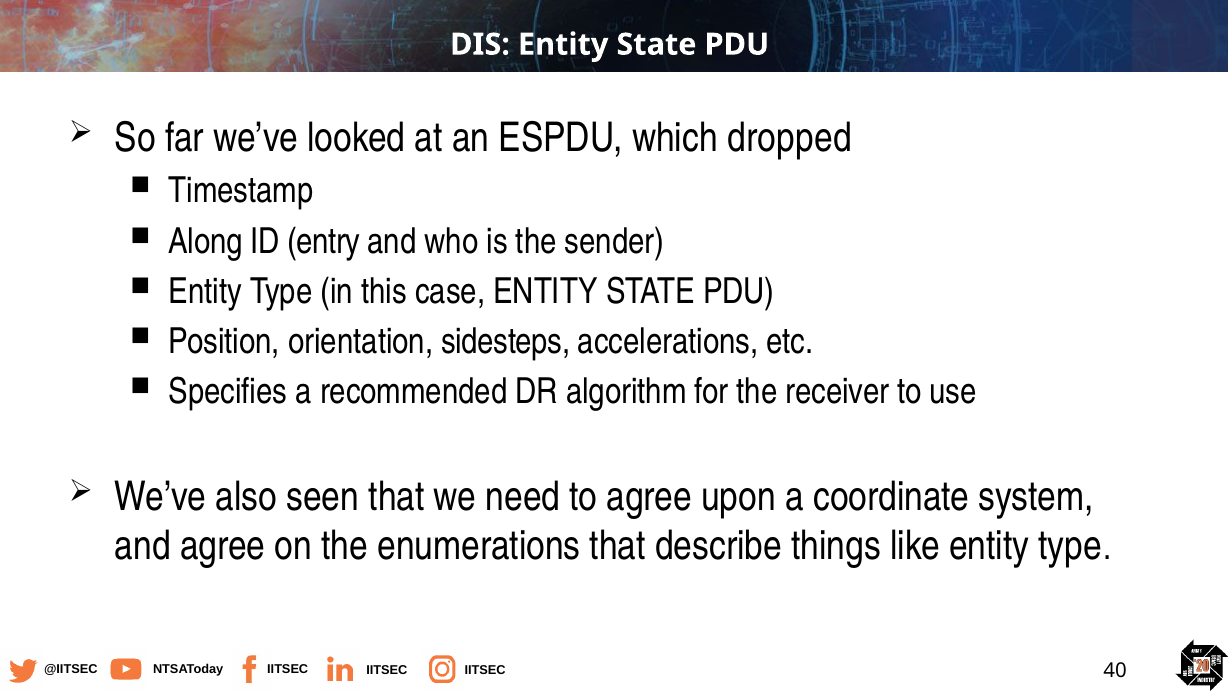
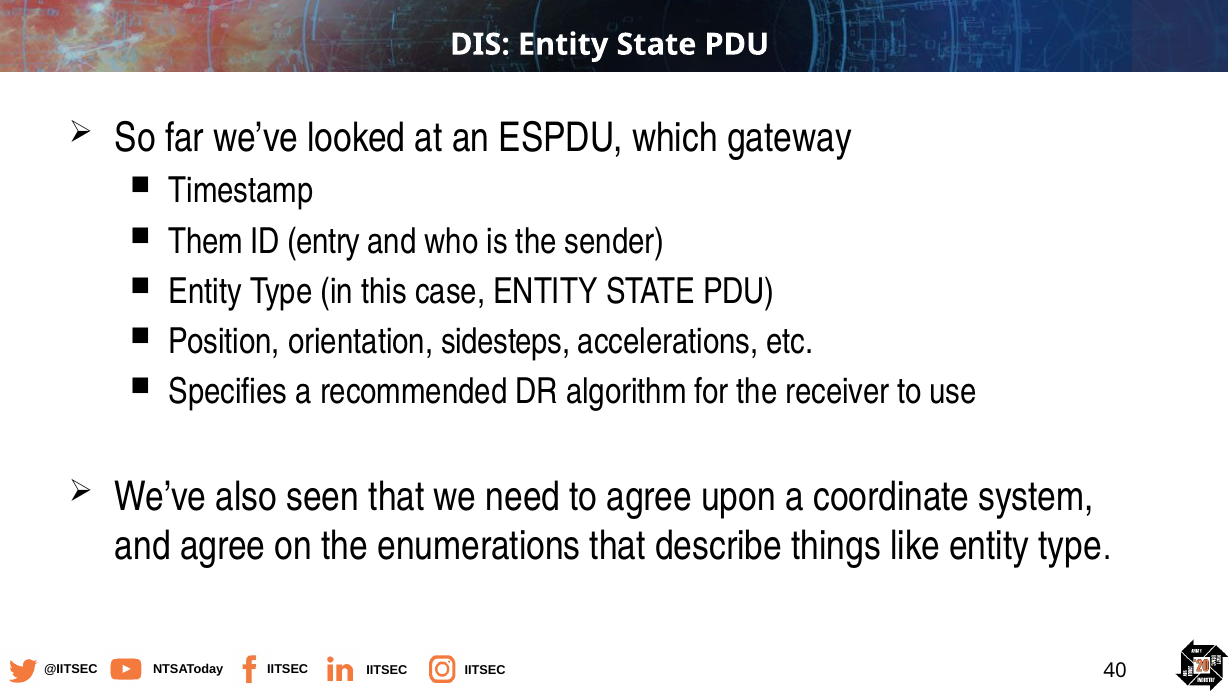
dropped: dropped -> gateway
Along: Along -> Them
